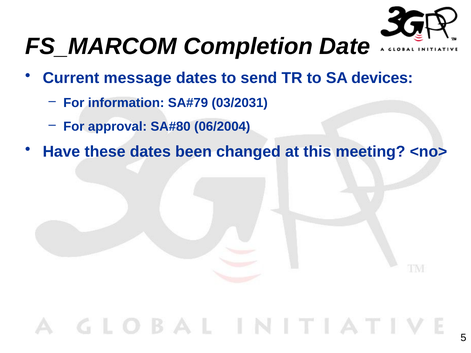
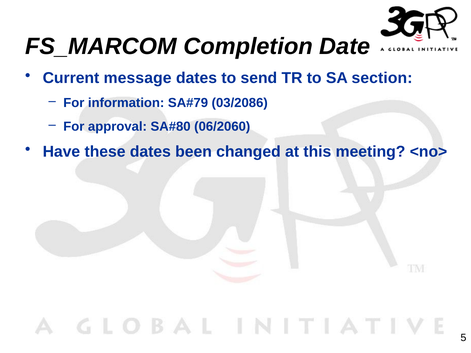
devices: devices -> section
03/2031: 03/2031 -> 03/2086
06/2004: 06/2004 -> 06/2060
